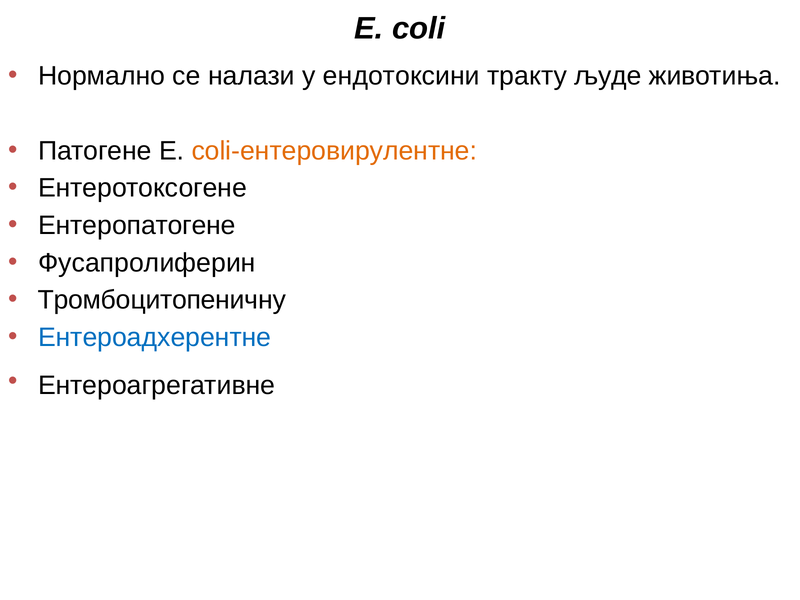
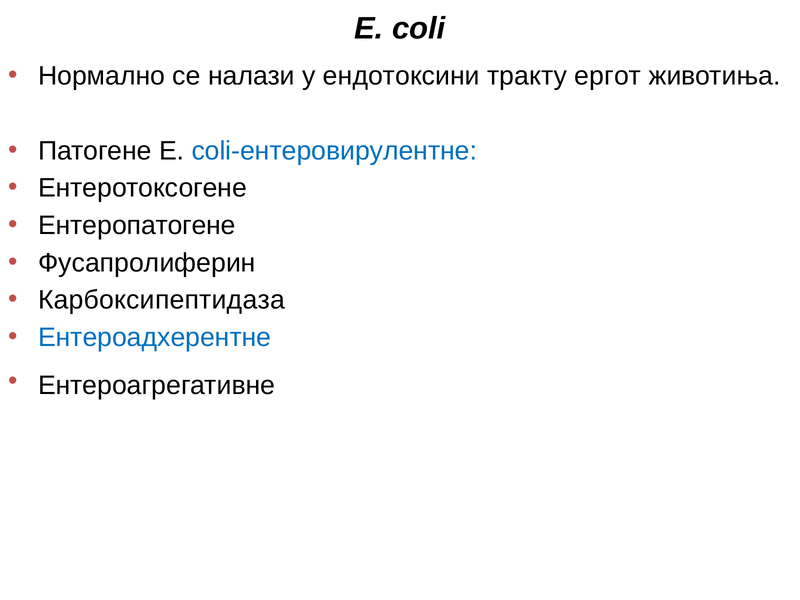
људе: људе -> ергот
coli-ентеровирулентне colour: orange -> blue
Тромбоцитопеничну: Тромбоцитопеничну -> Карбоксипептидаза
